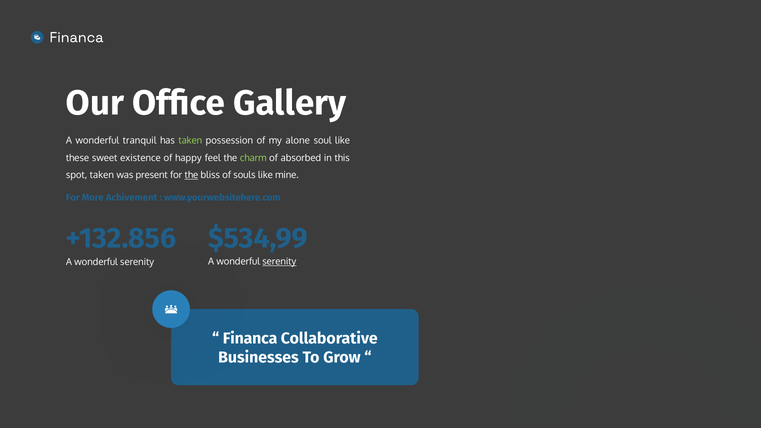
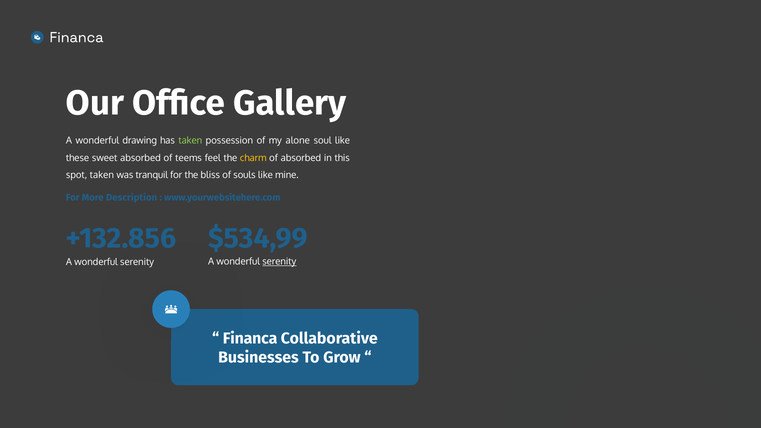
tranquil: tranquil -> drawing
sweet existence: existence -> absorbed
happy: happy -> teems
charm colour: light green -> yellow
present: present -> tranquil
the at (191, 175) underline: present -> none
Achivement: Achivement -> Description
